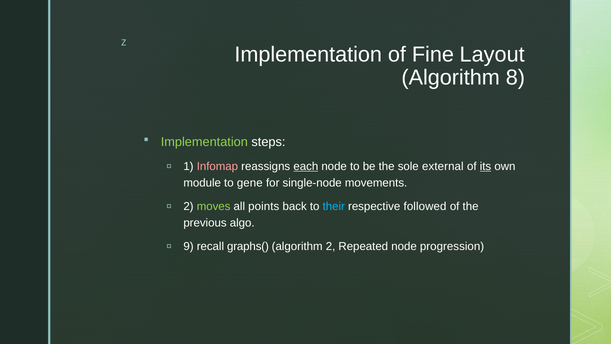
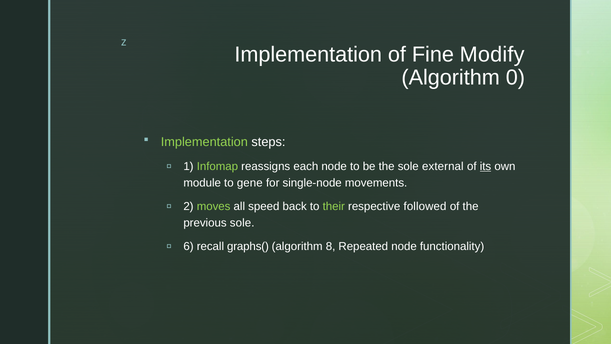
Layout: Layout -> Modify
8: 8 -> 0
Infomap colour: pink -> light green
each underline: present -> none
points: points -> speed
their colour: light blue -> light green
previous algo: algo -> sole
9: 9 -> 6
algorithm 2: 2 -> 8
progression: progression -> functionality
